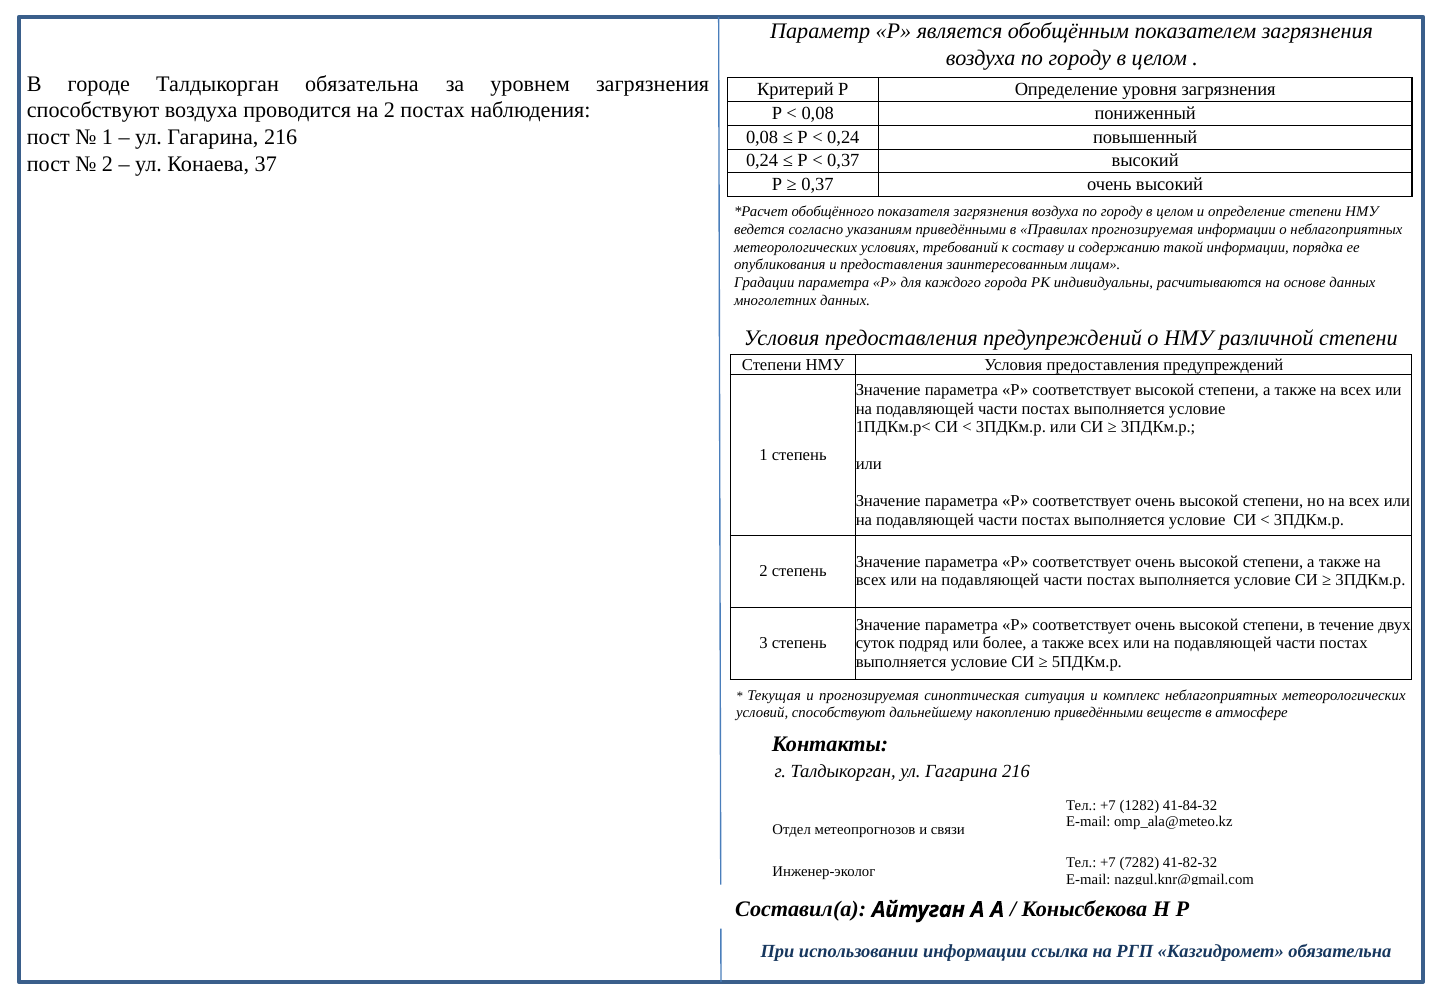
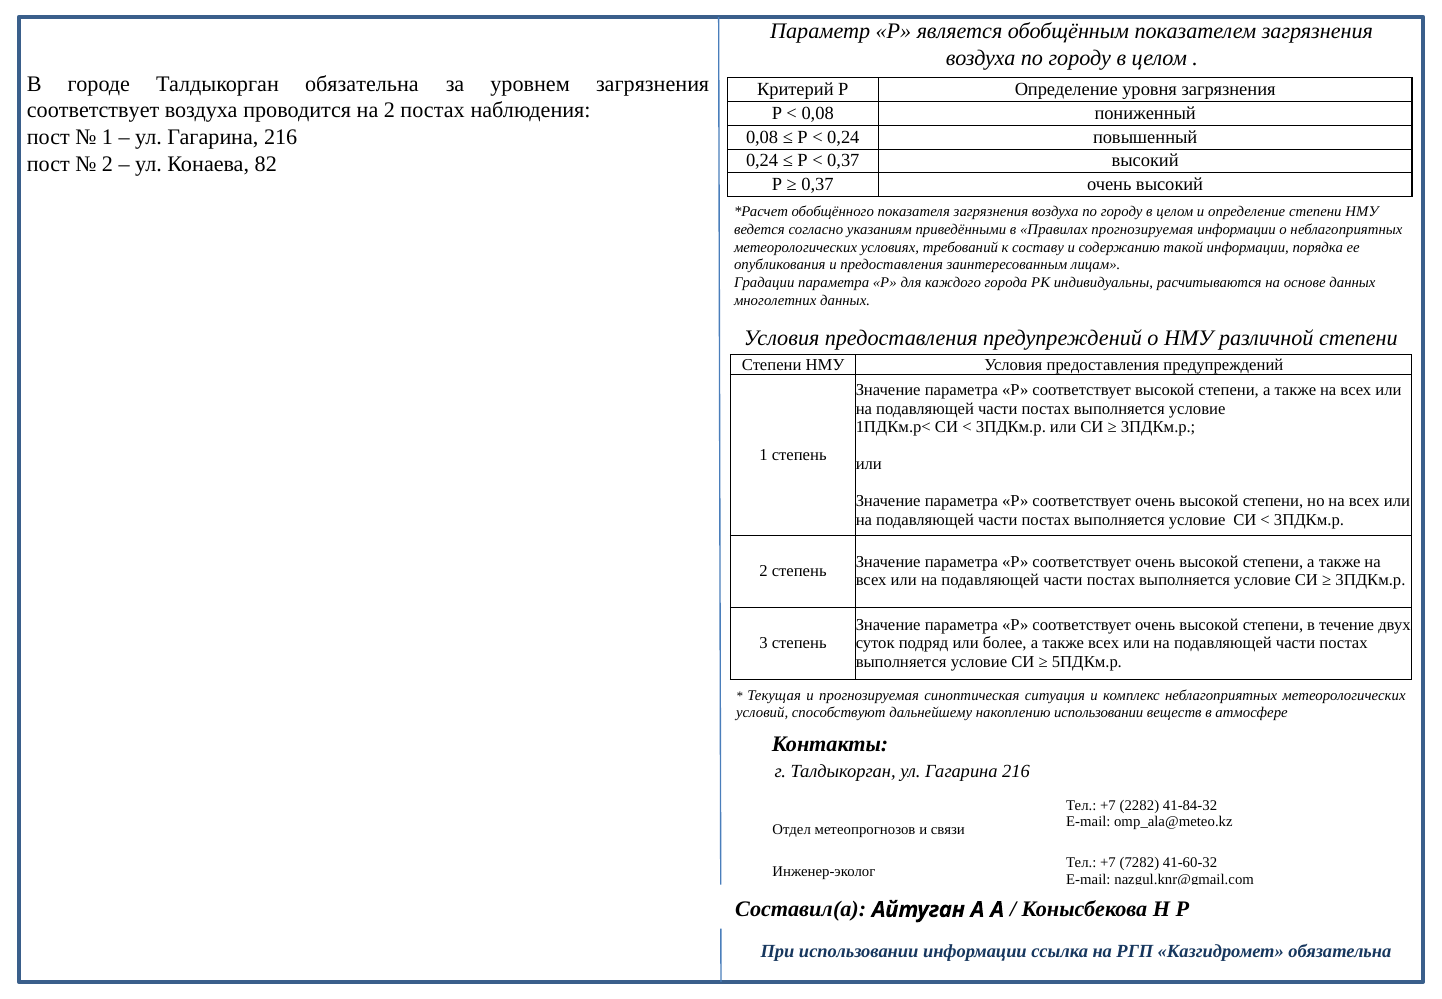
способствуют at (93, 110): способствуют -> соответствует
37: 37 -> 82
накоплению приведёнными: приведёнными -> использовании
1282: 1282 -> 2282
41-82-32: 41-82-32 -> 41-60-32
